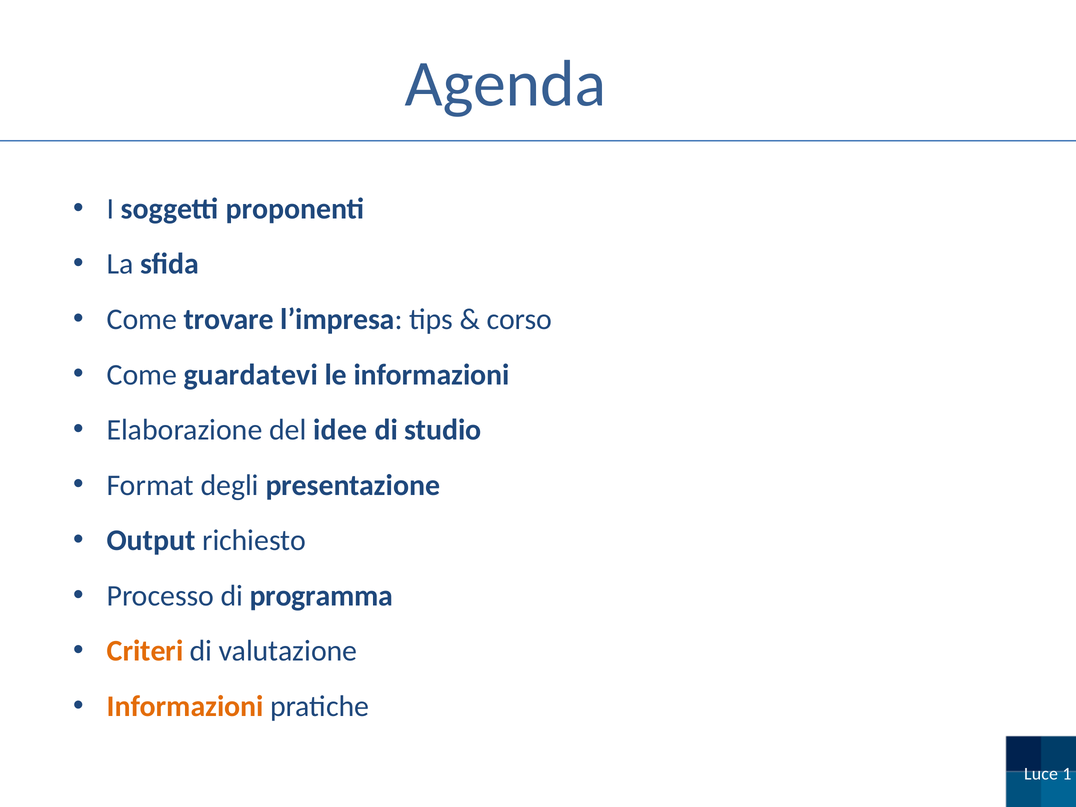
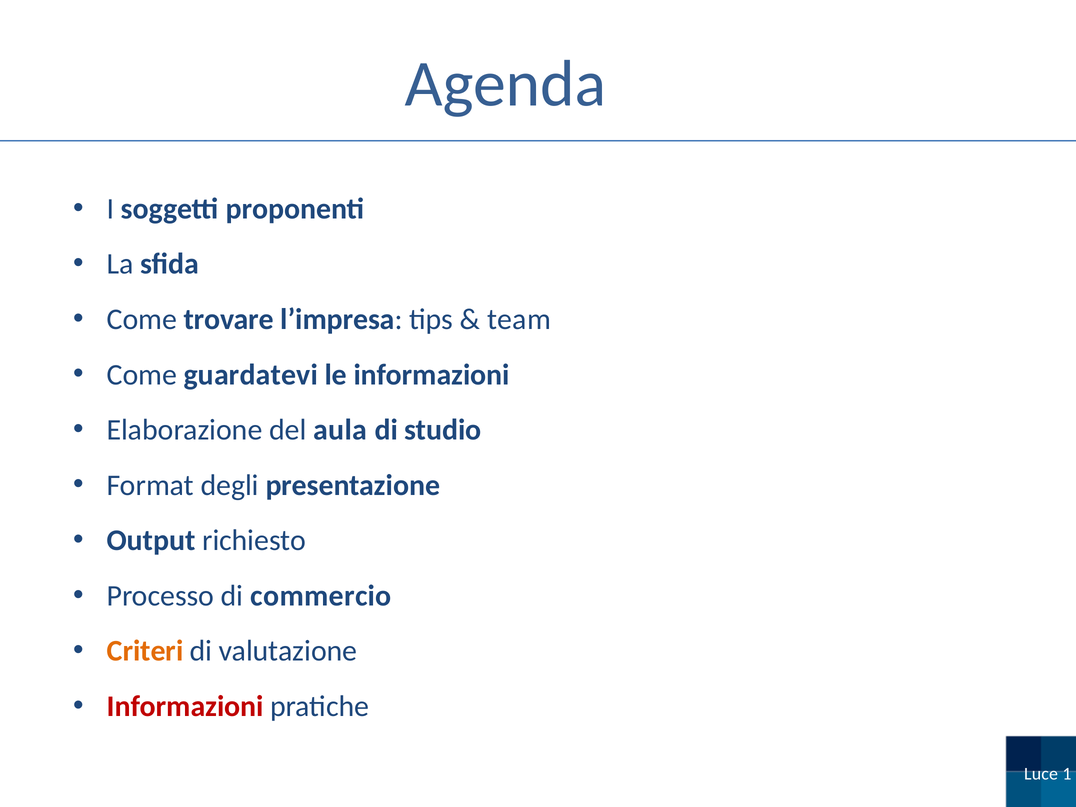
corso: corso -> team
idee: idee -> aula
programma: programma -> commercio
Informazioni at (185, 706) colour: orange -> red
